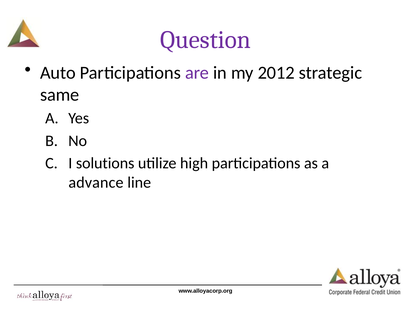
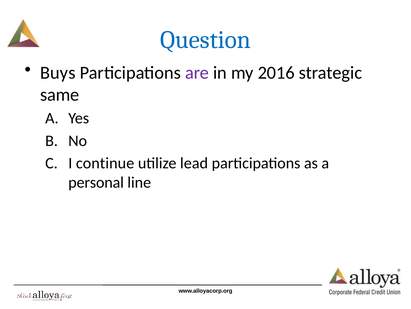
Question colour: purple -> blue
Auto: Auto -> Buys
2012: 2012 -> 2016
solutions: solutions -> continue
high: high -> lead
advance: advance -> personal
